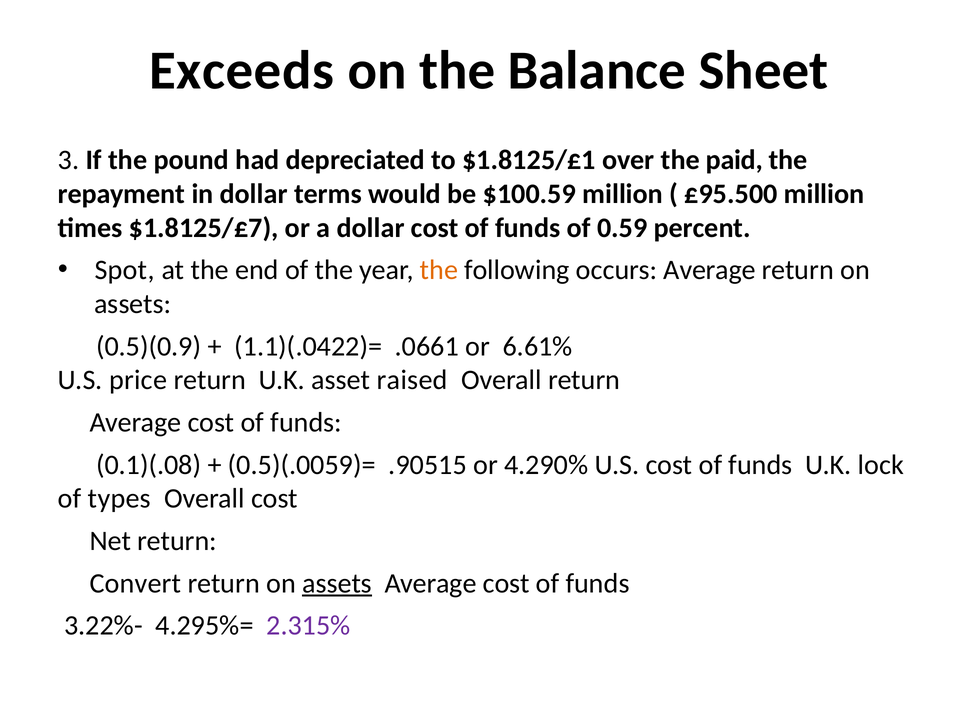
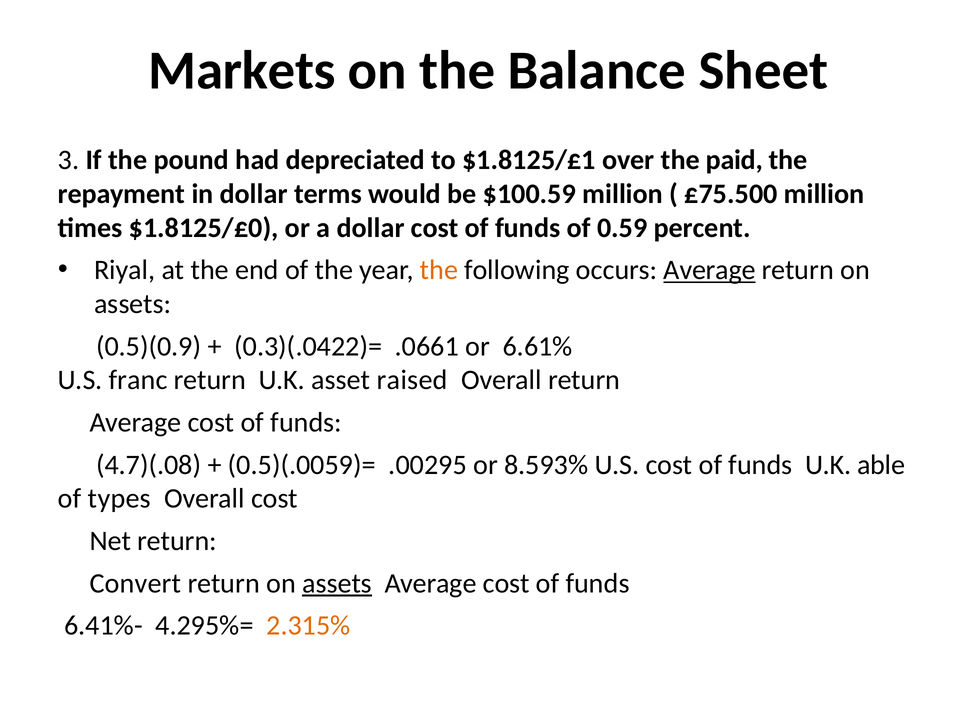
Exceeds: Exceeds -> Markets
£95.500: £95.500 -> £75.500
$1.8125/£7: $1.8125/£7 -> $1.8125/£0
Spot: Spot -> Riyal
Average at (710, 270) underline: none -> present
1.1)(.0422)=: 1.1)(.0422)= -> 0.3)(.0422)=
price: price -> franc
0.1)(.08: 0.1)(.08 -> 4.7)(.08
.90515: .90515 -> .00295
4.290%: 4.290% -> 8.593%
lock: lock -> able
3.22%-: 3.22%- -> 6.41%-
2.315% colour: purple -> orange
